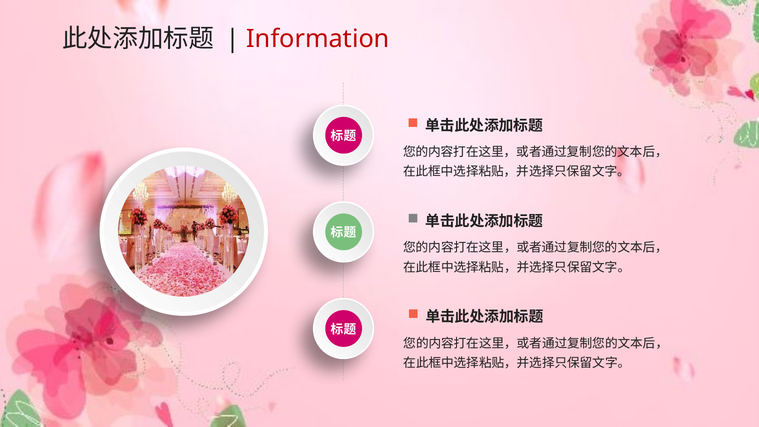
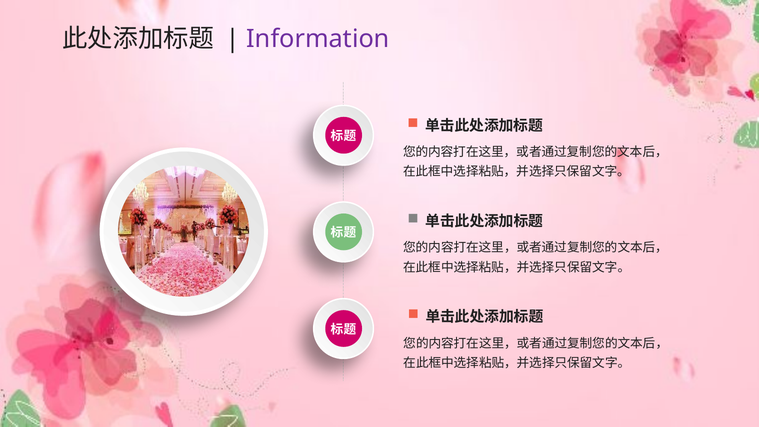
Information colour: red -> purple
